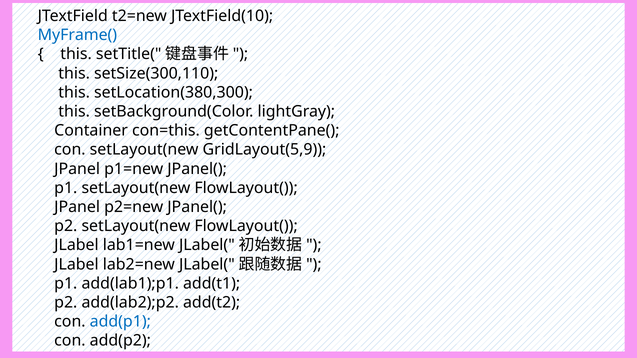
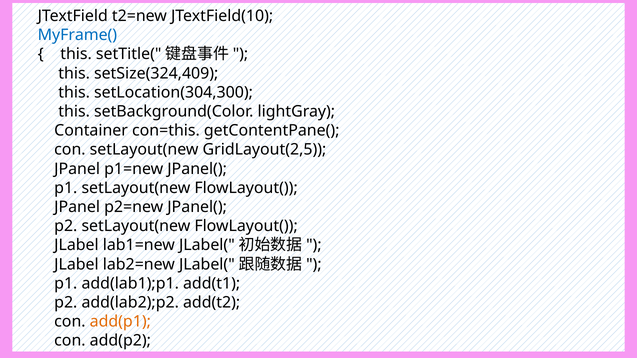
setSize(300,110: setSize(300,110 -> setSize(324,409
setLocation(380,300: setLocation(380,300 -> setLocation(304,300
GridLayout(5,9: GridLayout(5,9 -> GridLayout(2,5
add(p1 colour: blue -> orange
